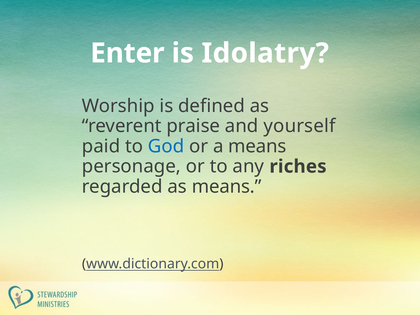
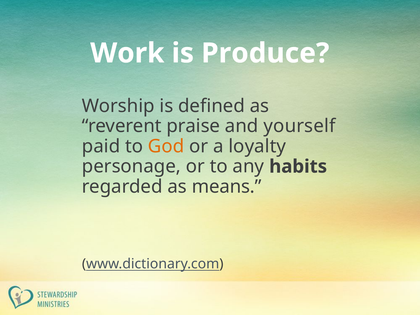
Enter: Enter -> Work
Idolatry: Idolatry -> Produce
God colour: blue -> orange
a means: means -> loyalty
riches: riches -> habits
